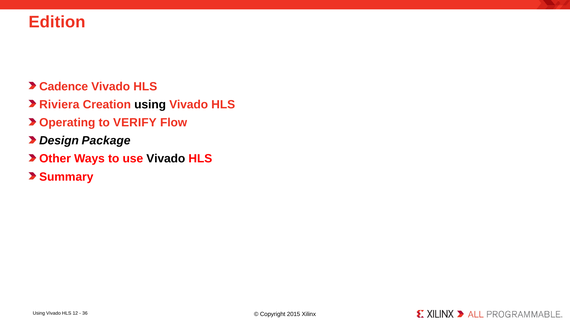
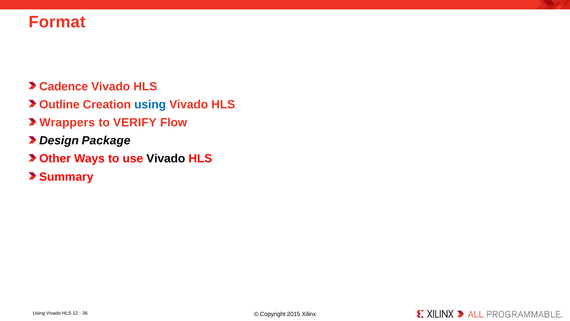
Edition: Edition -> Format
Riviera: Riviera -> Outline
using at (150, 104) colour: black -> blue
Operating: Operating -> Wrappers
